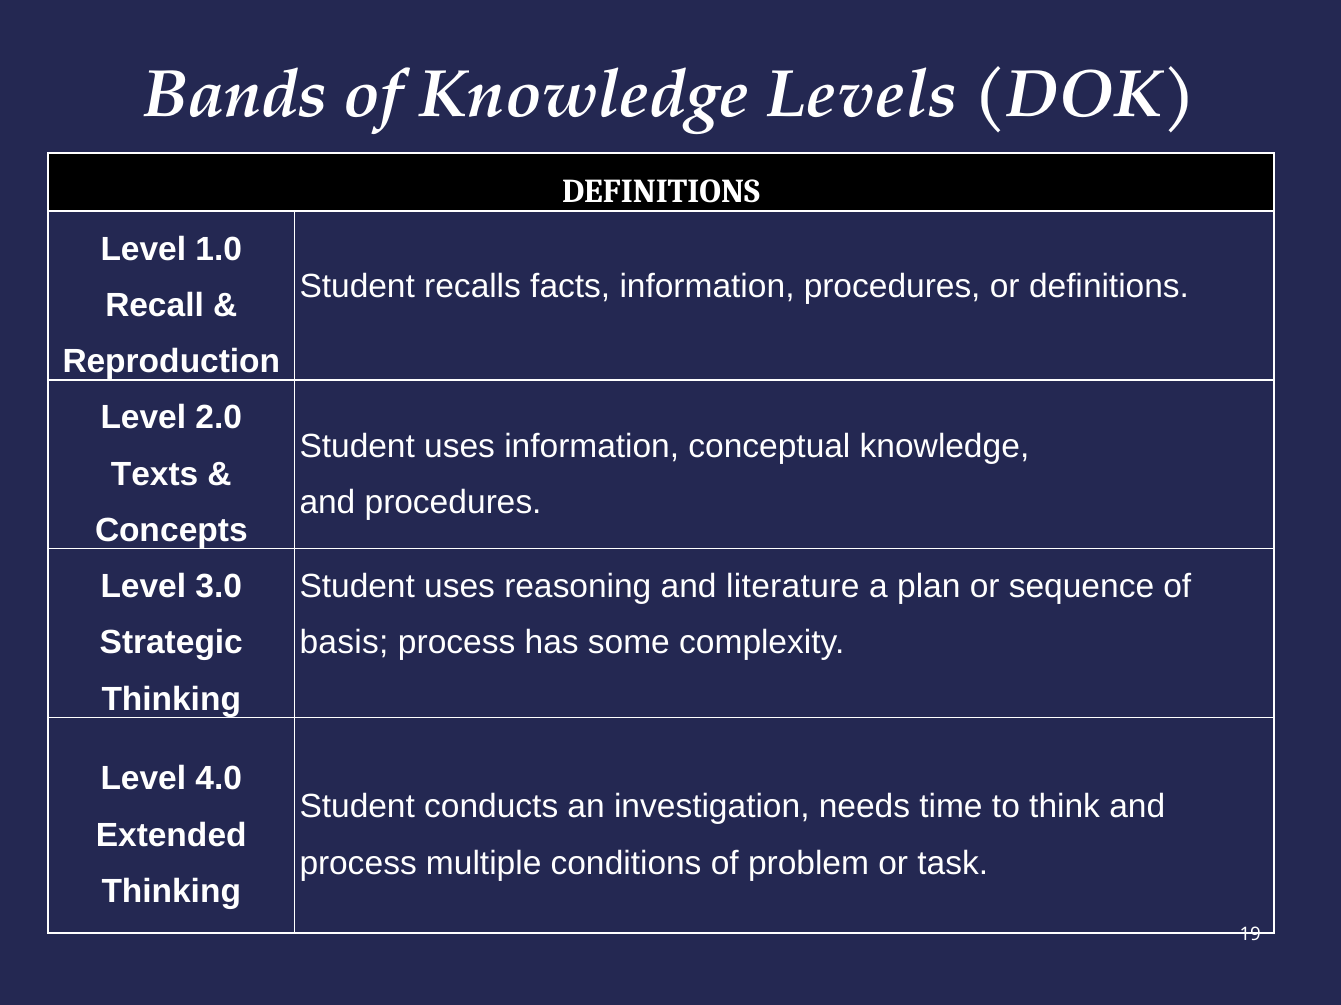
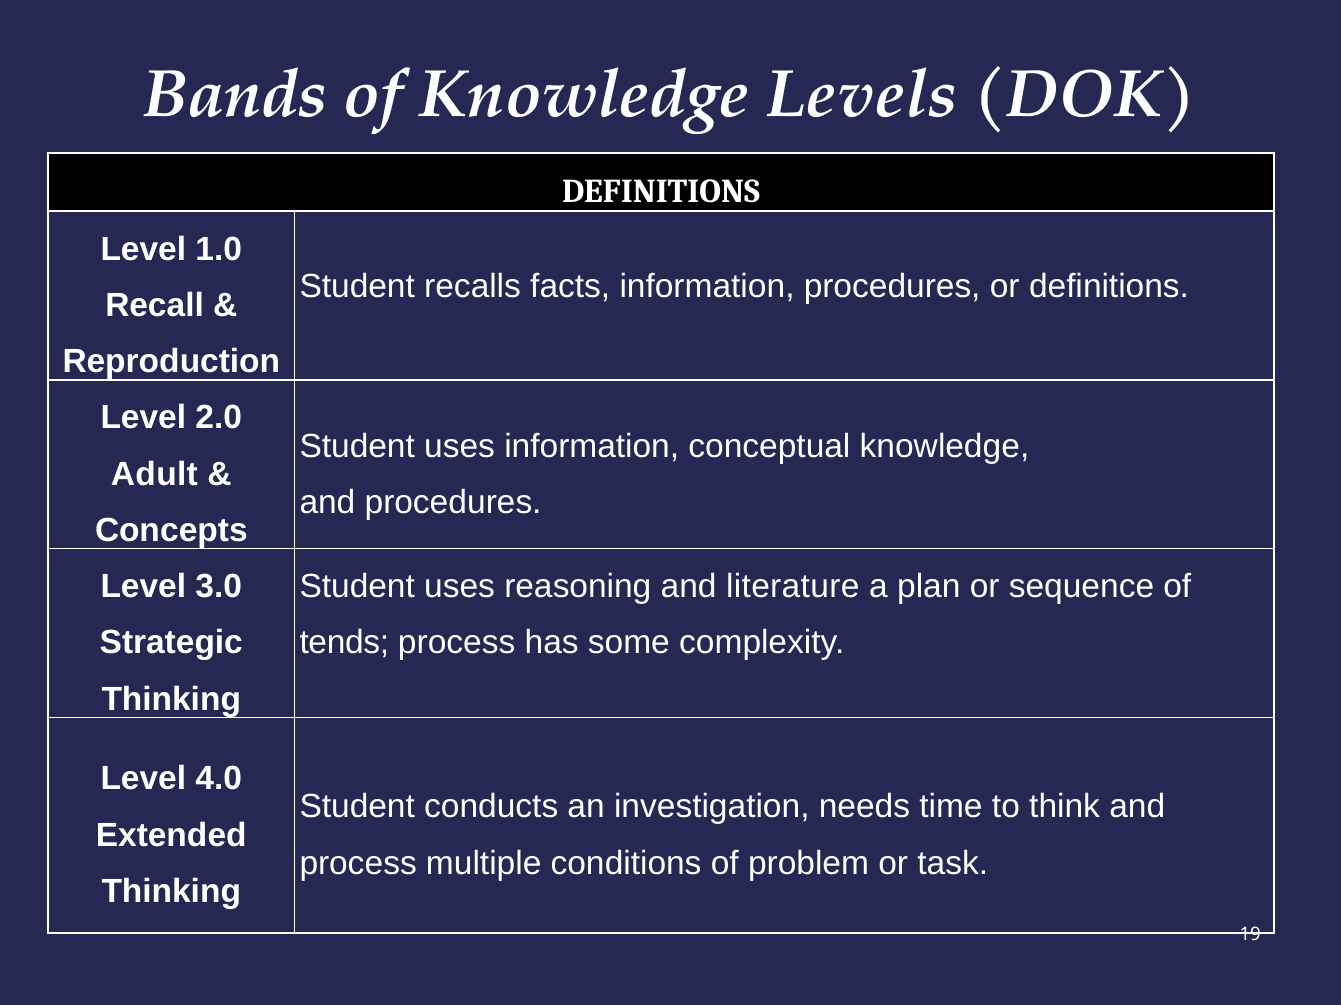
Texts: Texts -> Adult
basis: basis -> tends
